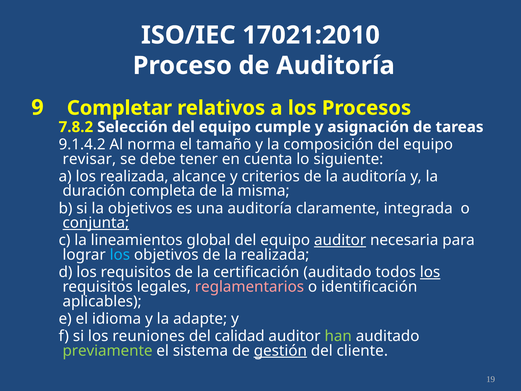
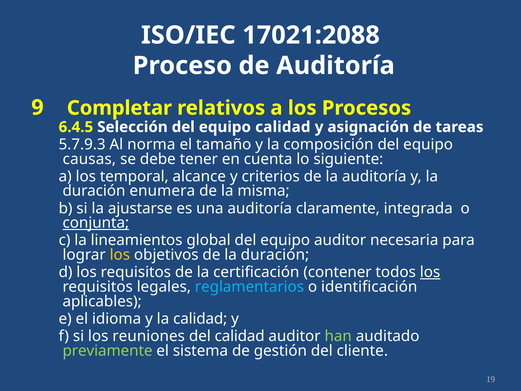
17021:2010: 17021:2010 -> 17021:2088
7.8.2: 7.8.2 -> 6.4.5
equipo cumple: cumple -> calidad
9.1.4.2: 9.1.4.2 -> 5.7.9.3
revisar: revisar -> causas
los realizada: realizada -> temporal
completa: completa -> enumera
la objetivos: objetivos -> ajustarse
auditor at (340, 240) underline: present -> none
los at (120, 255) colour: light blue -> yellow
de la realizada: realizada -> duración
certificación auditado: auditado -> contener
reglamentarios colour: pink -> light blue
la adapte: adapte -> calidad
gestión underline: present -> none
